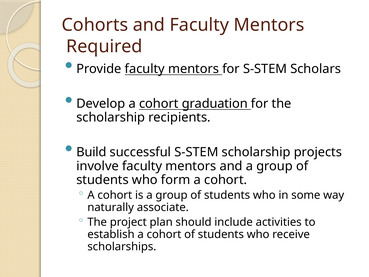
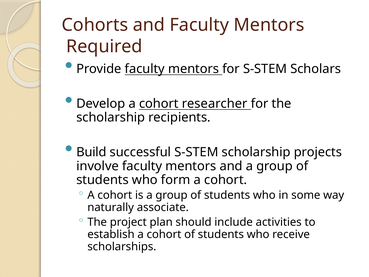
graduation: graduation -> researcher
